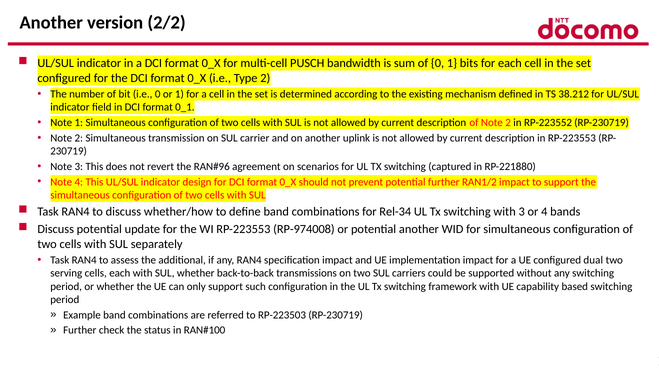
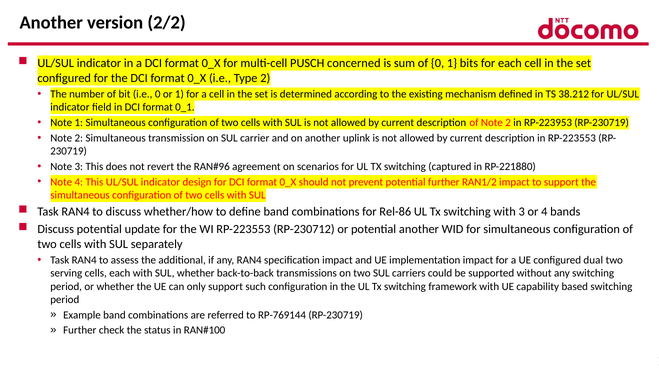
bandwidth: bandwidth -> concerned
RP-223552: RP-223552 -> RP-223953
Rel-34: Rel-34 -> Rel-86
RP-974008: RP-974008 -> RP-230712
RP-223503: RP-223503 -> RP-769144
